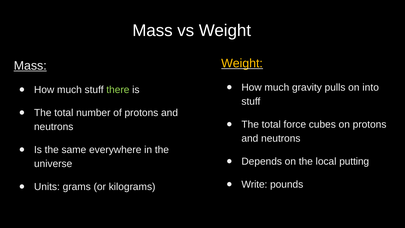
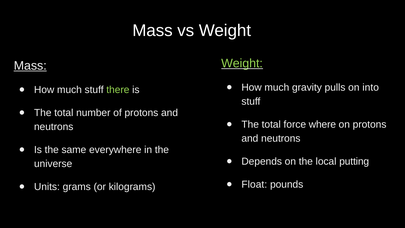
Weight at (242, 63) colour: yellow -> light green
cubes: cubes -> where
Write: Write -> Float
